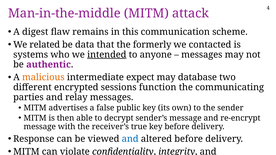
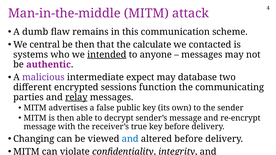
digest: digest -> dumb
related: related -> central
be data: data -> then
formerly: formerly -> calculate
malicious colour: orange -> purple
relay underline: none -> present
Response: Response -> Changing
